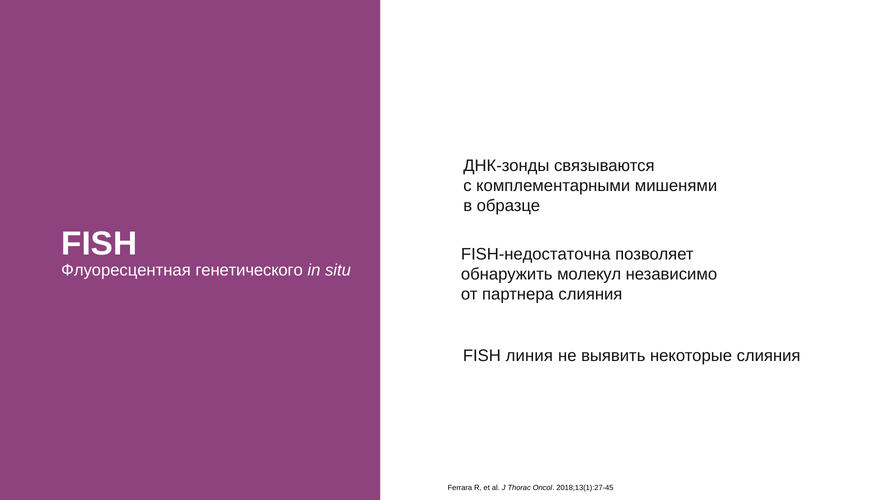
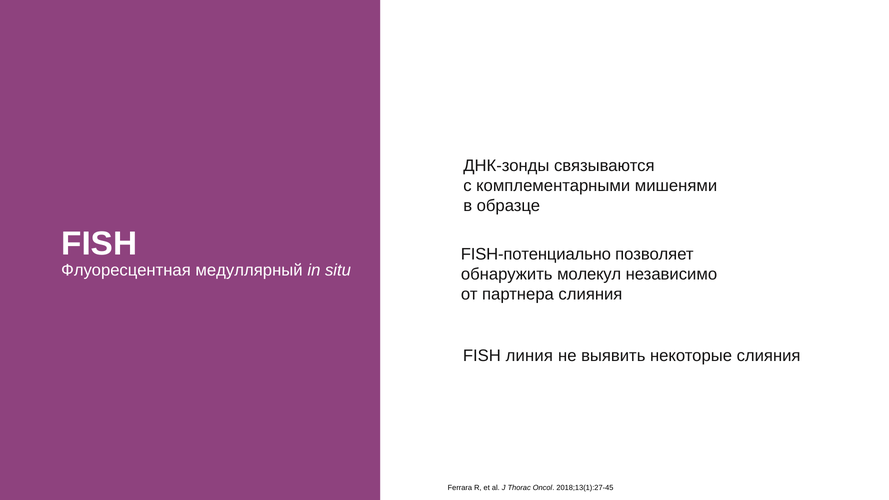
FISH-недостаточна: FISH-недостаточна -> FISH-потенциально
генетического: генетического -> медуллярный
